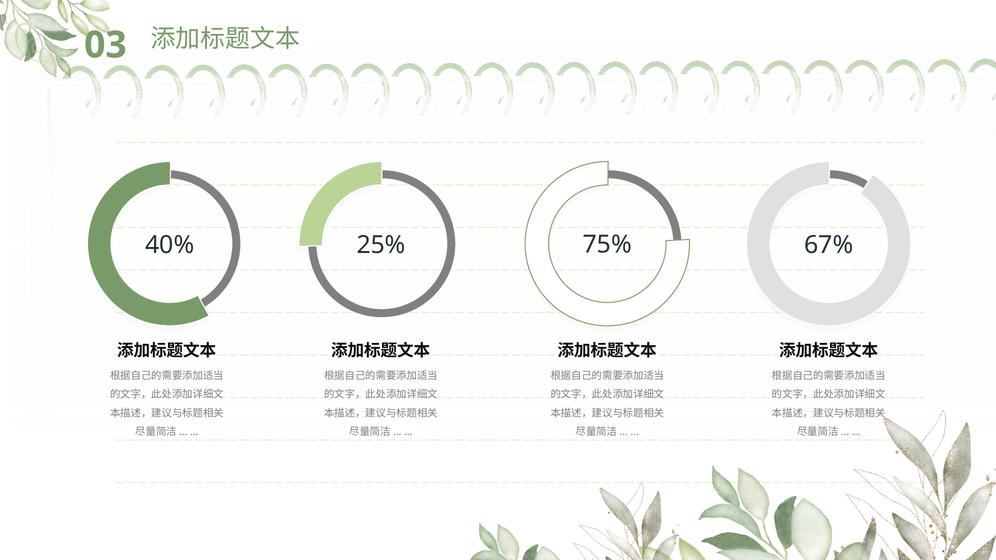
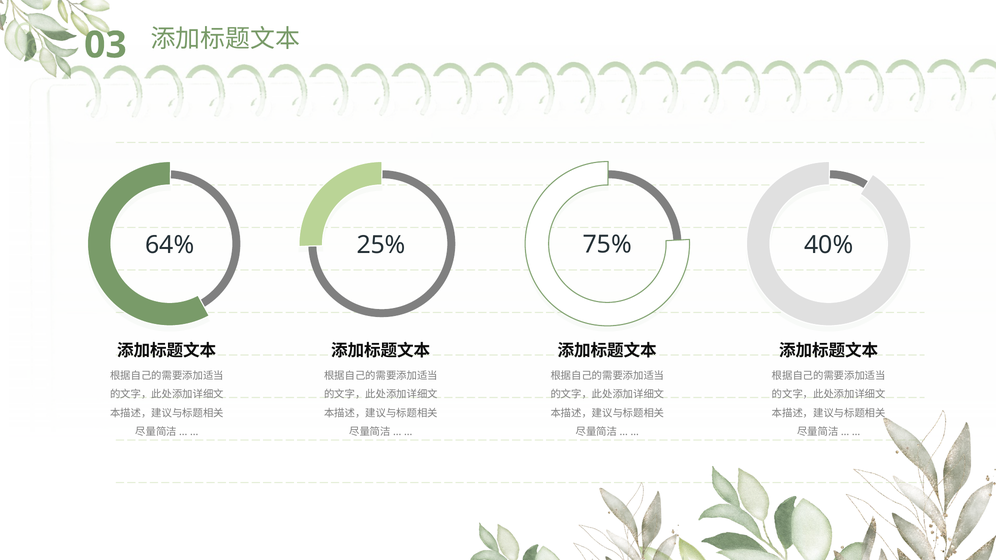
40%: 40% -> 64%
67%: 67% -> 40%
